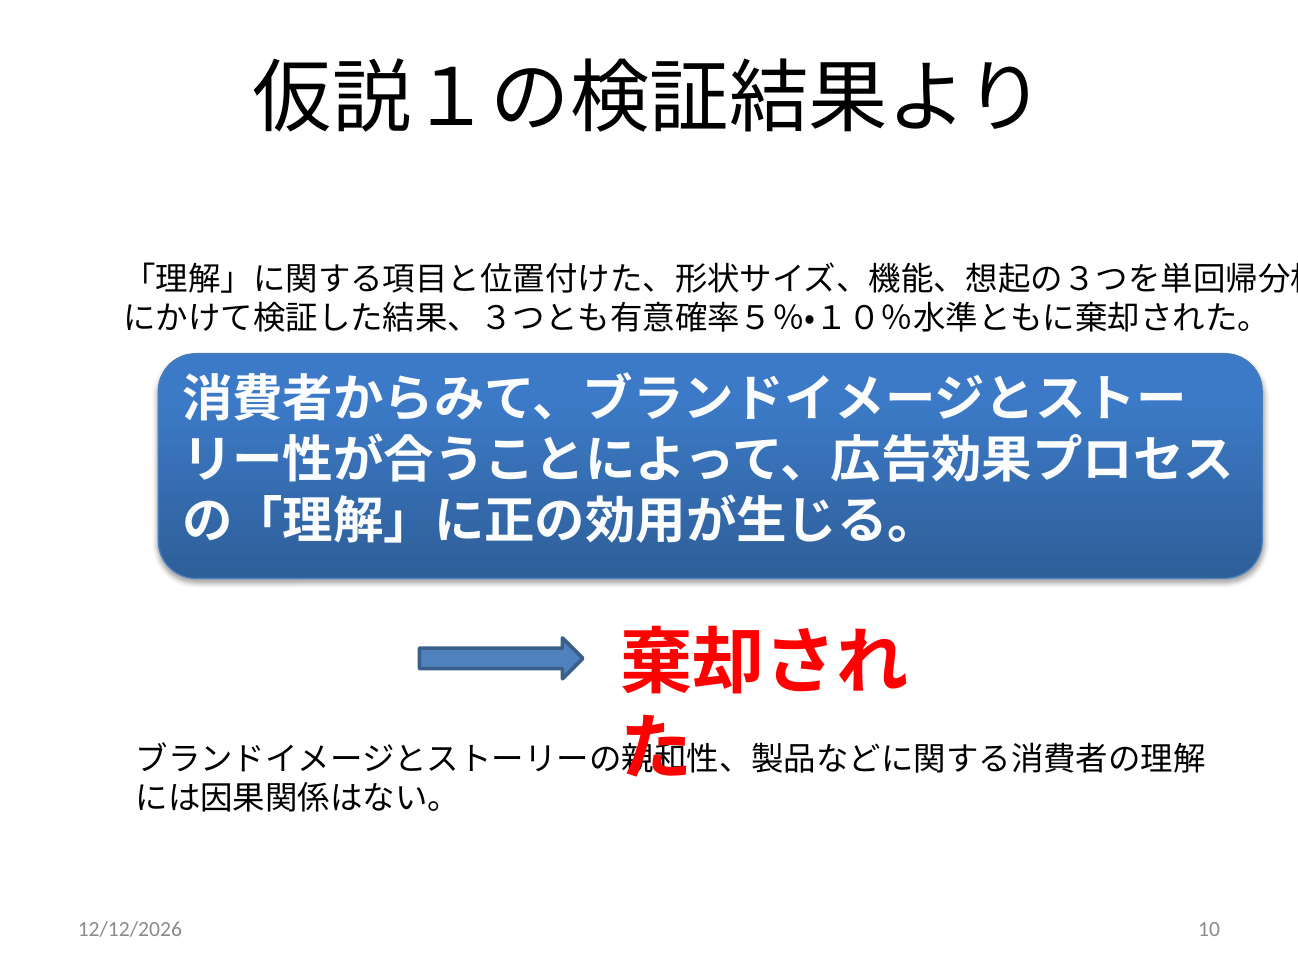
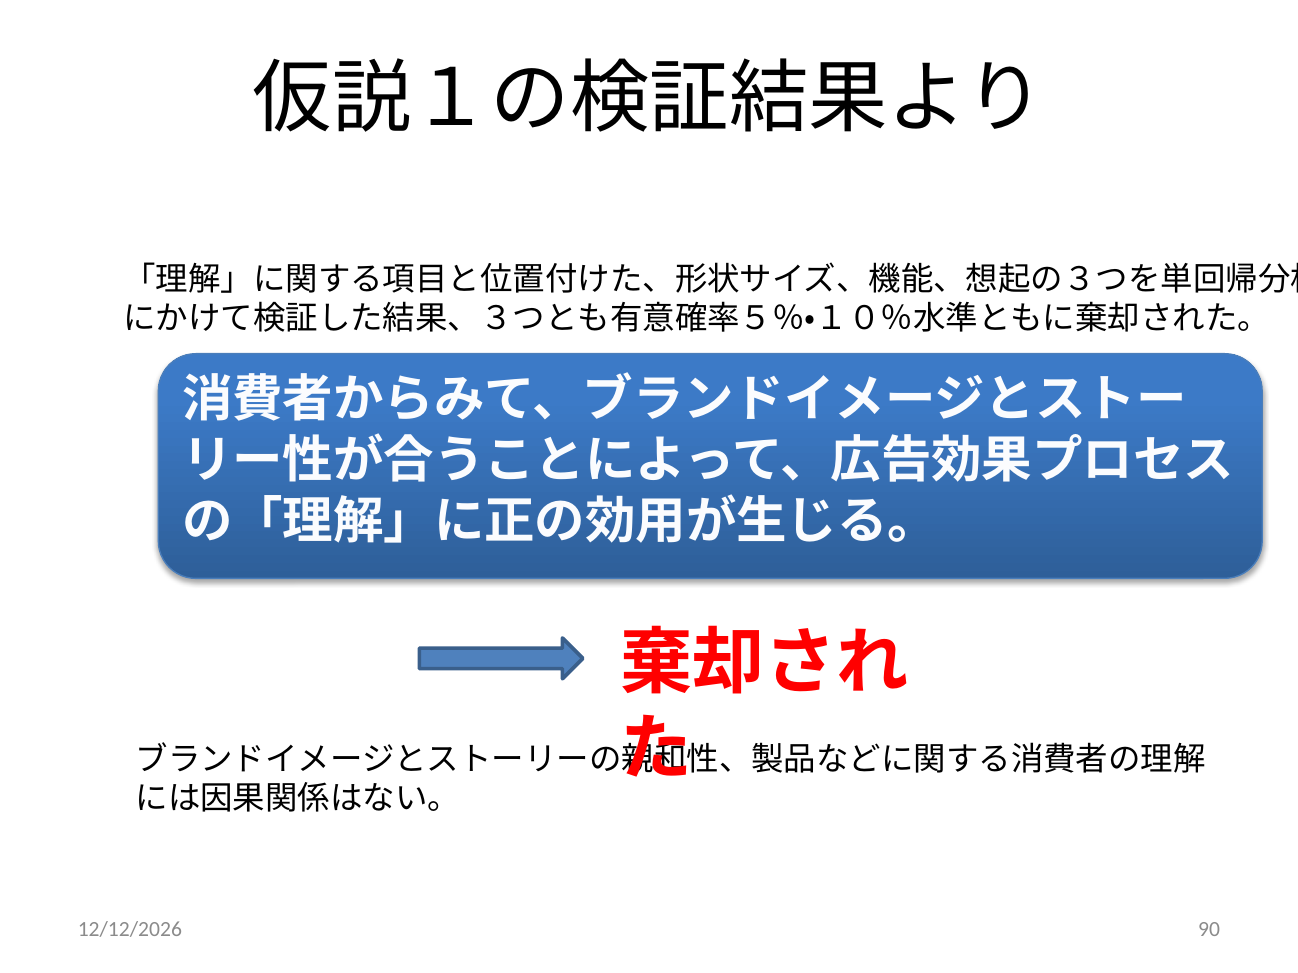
10: 10 -> 90
